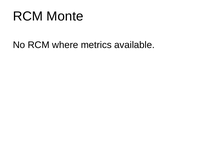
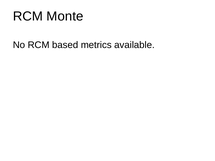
where: where -> based
